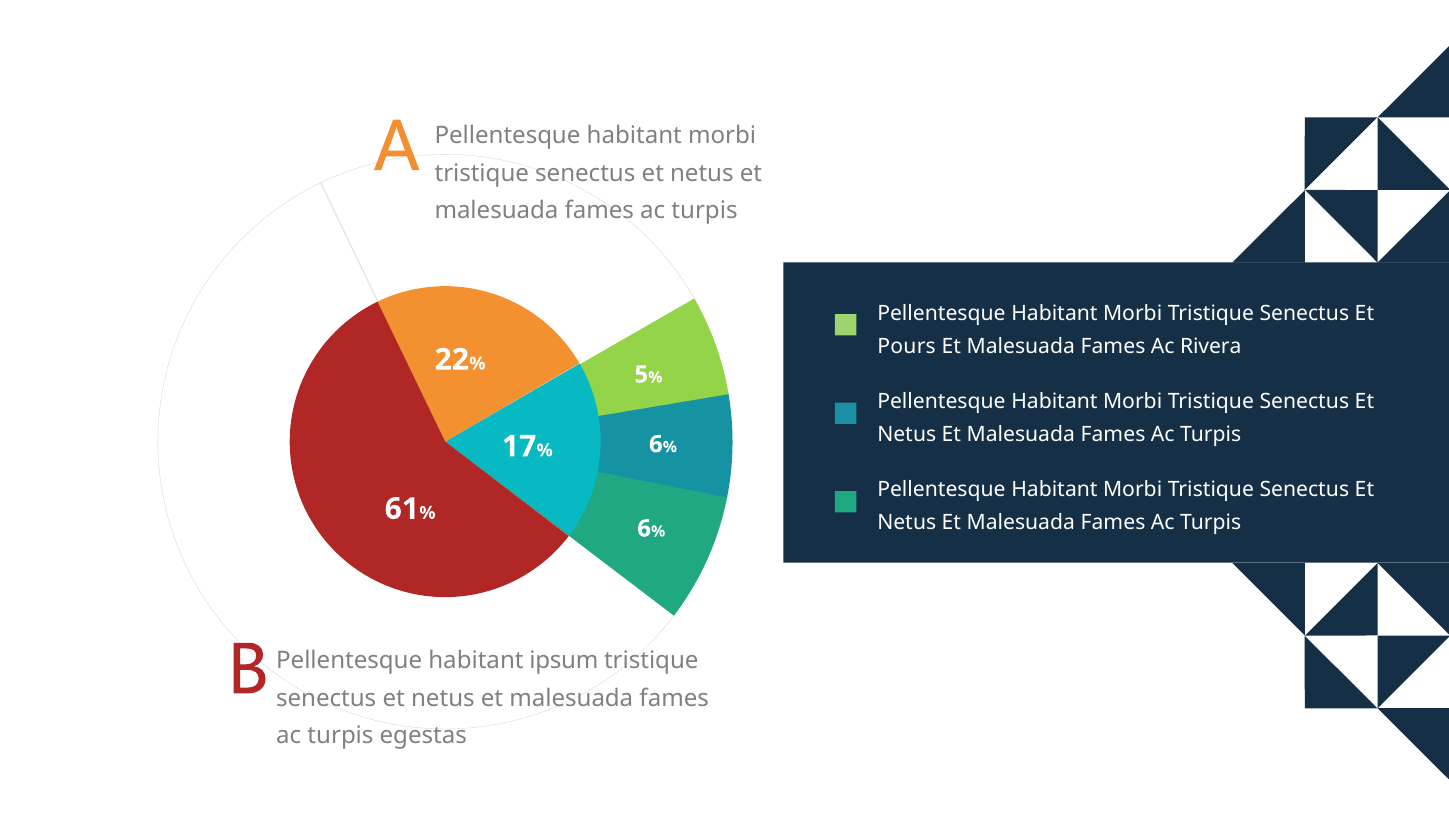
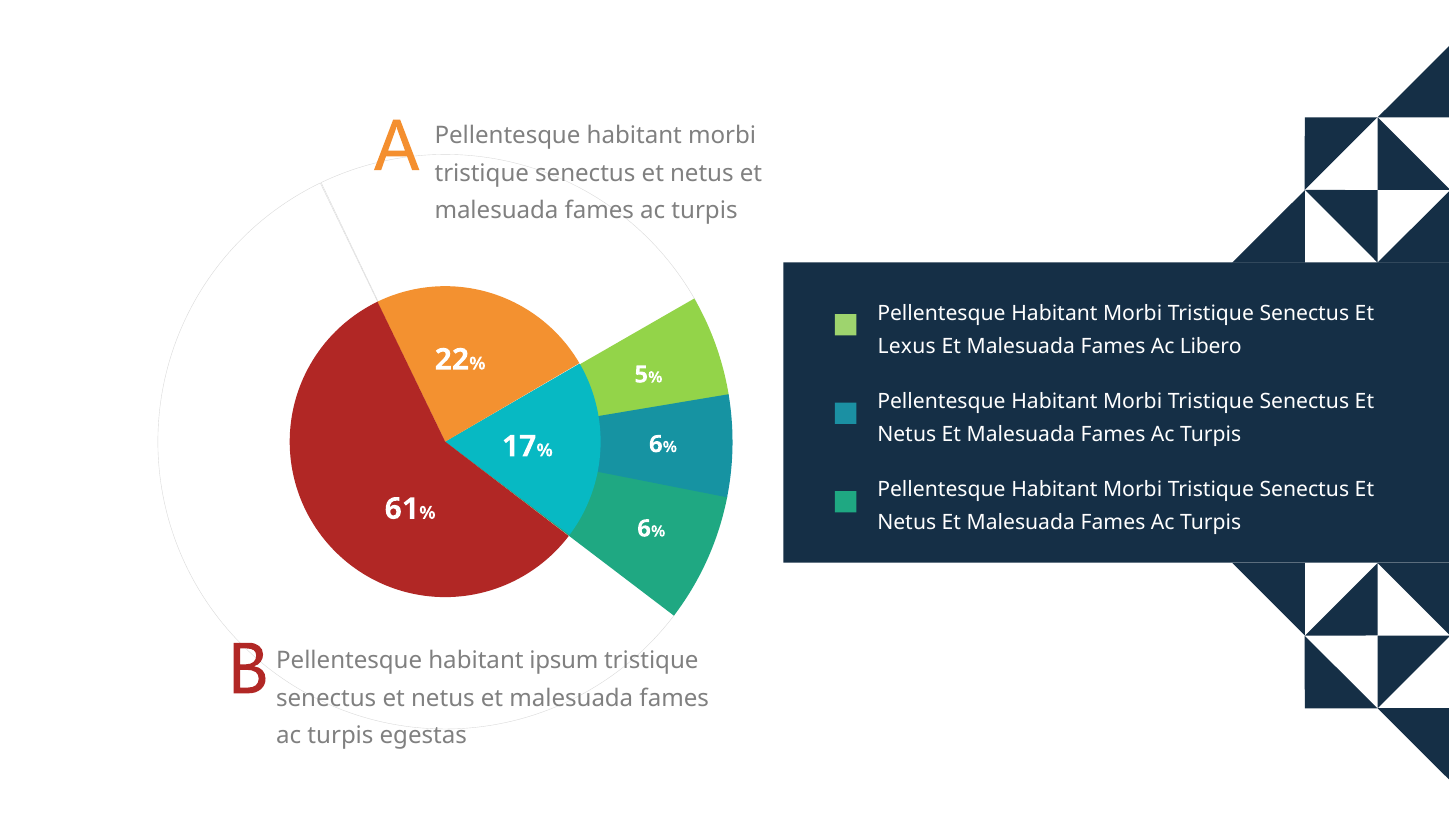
Pours: Pours -> Lexus
Rivera: Rivera -> Libero
